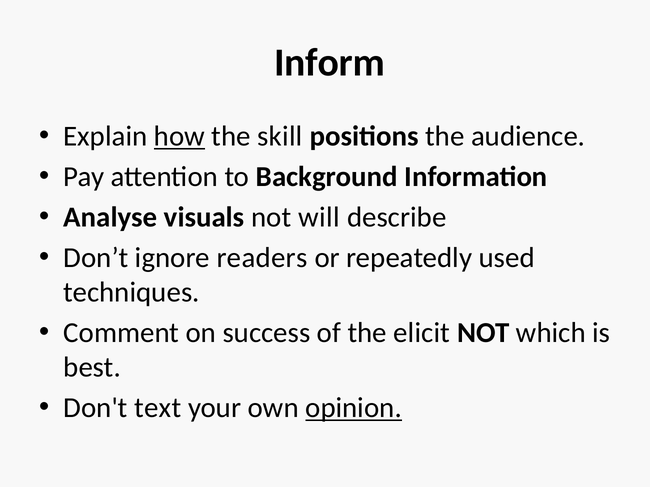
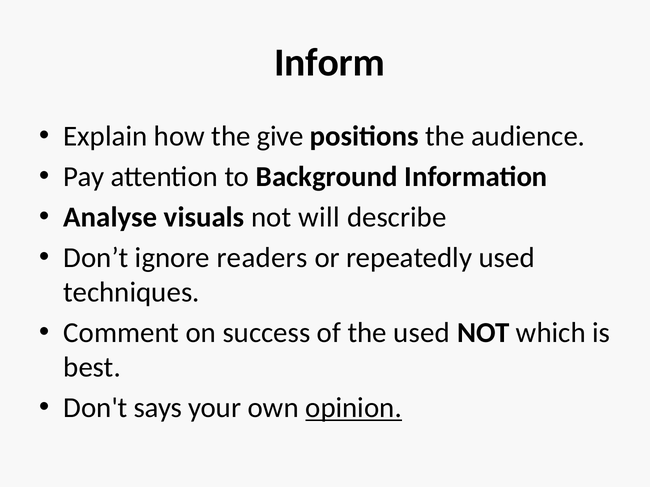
how underline: present -> none
skill: skill -> give
the elicit: elicit -> used
text: text -> says
